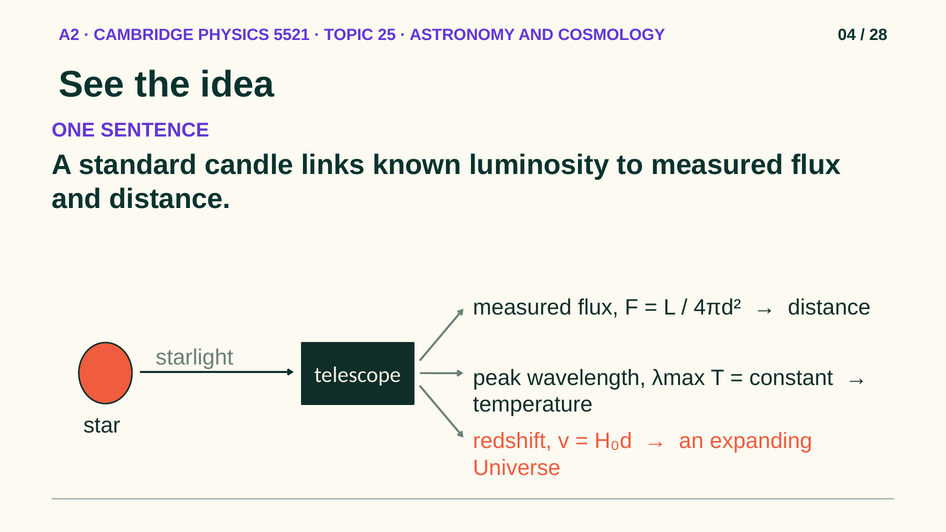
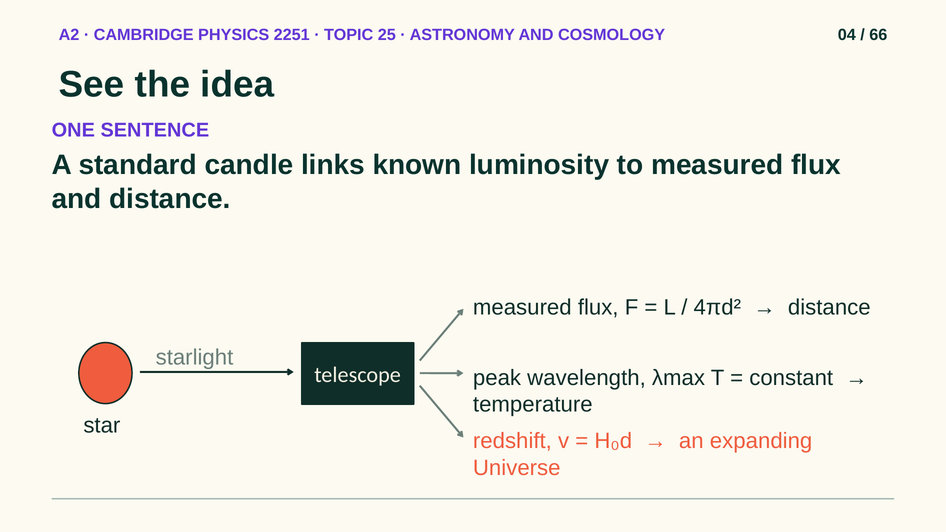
5521: 5521 -> 2251
28: 28 -> 66
